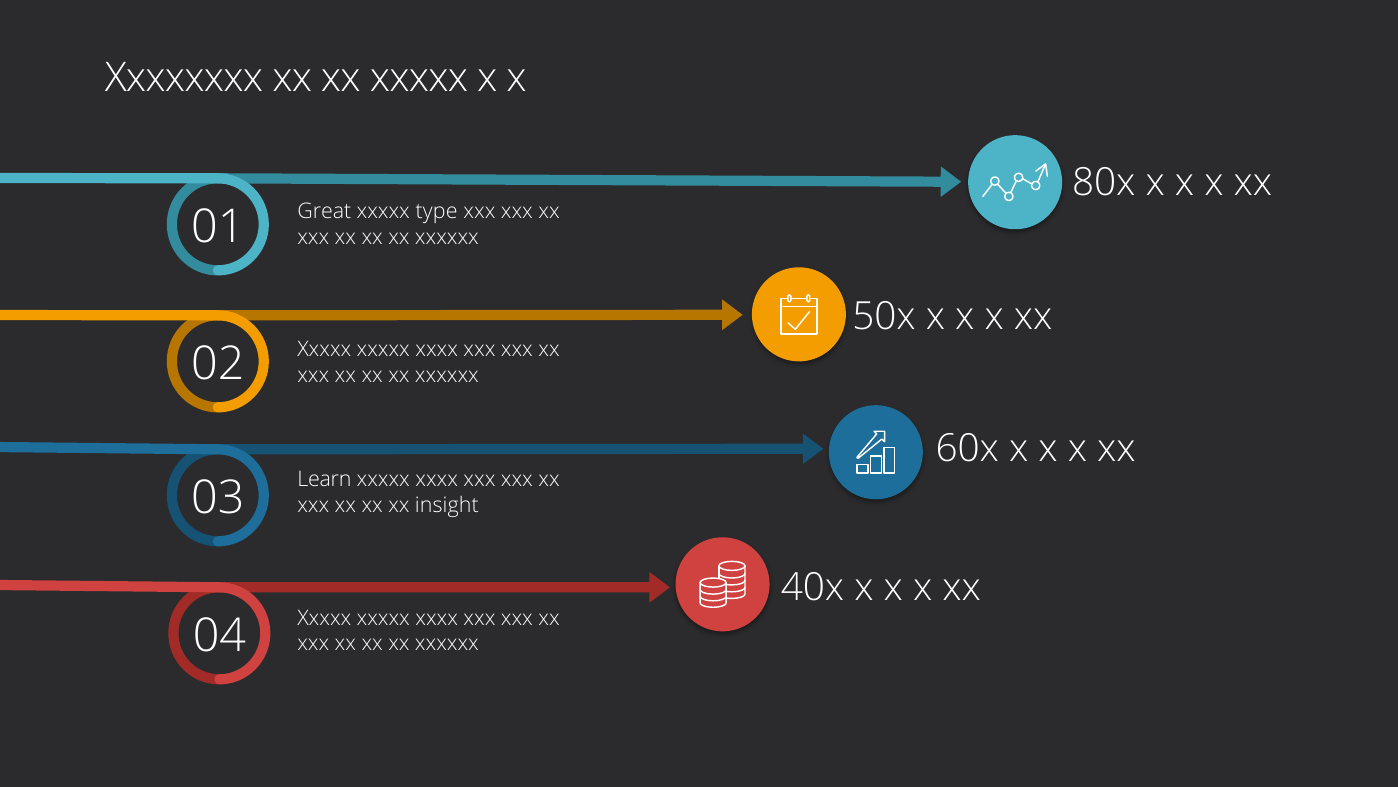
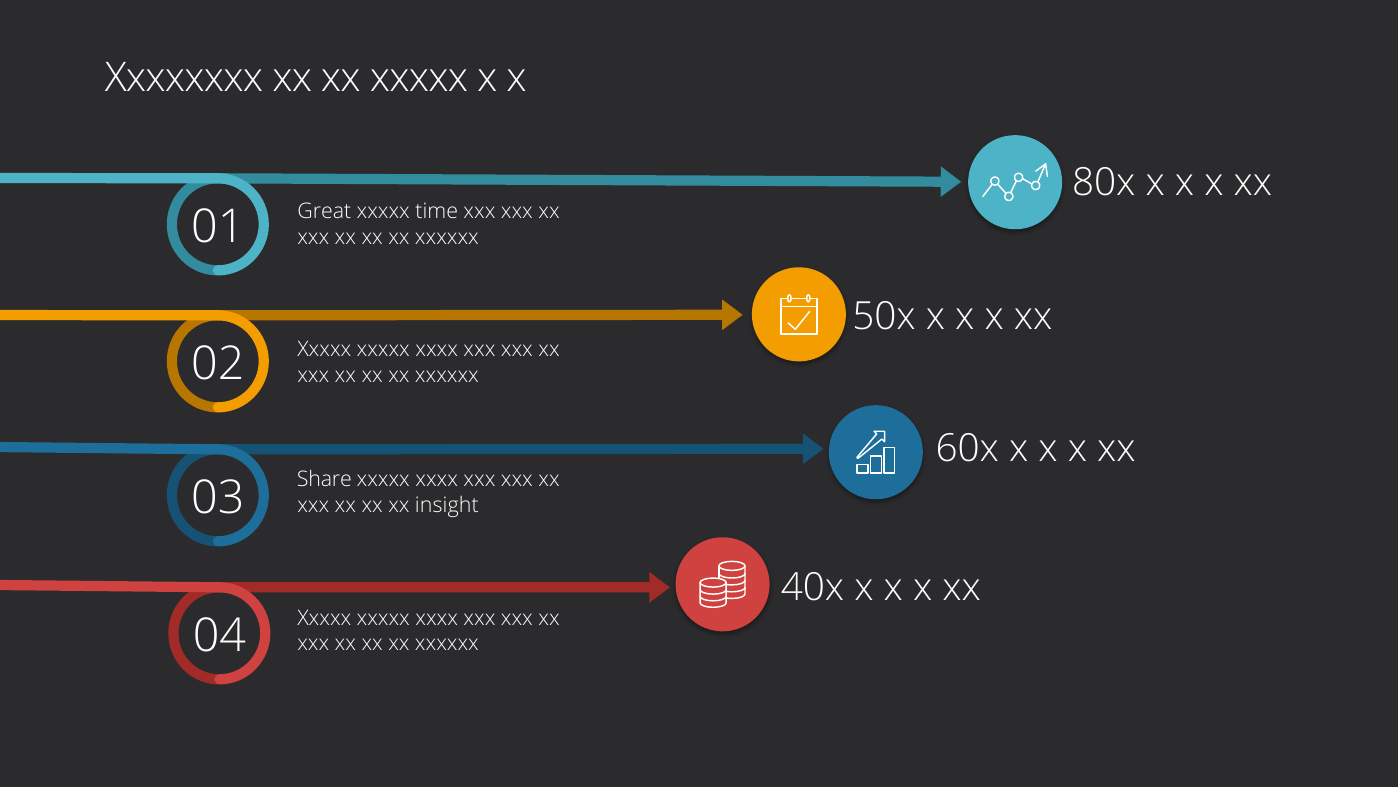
type: type -> time
Learn: Learn -> Share
